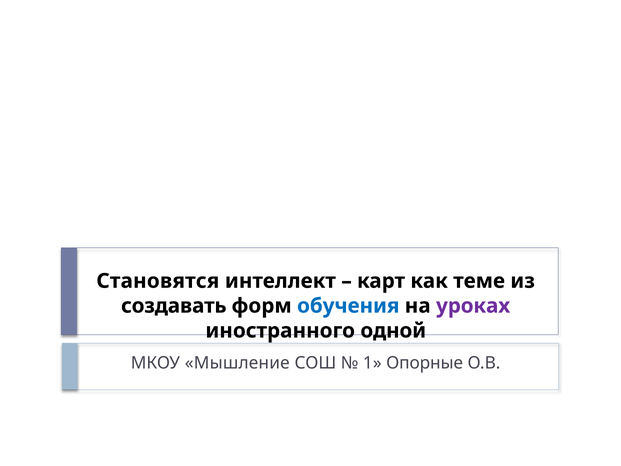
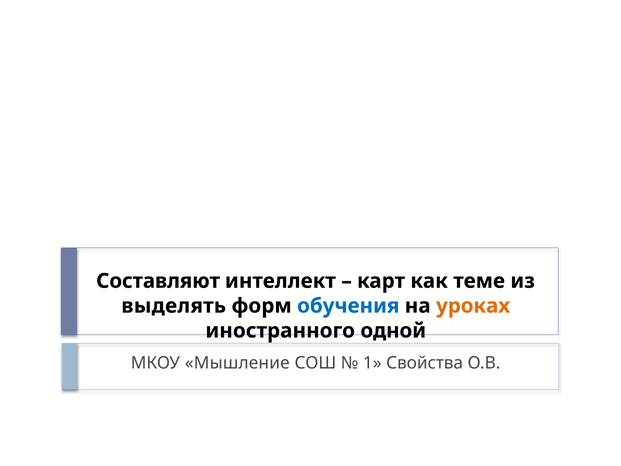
Становятся: Становятся -> Составляют
создавать: создавать -> выделять
уроках colour: purple -> orange
Опорные: Опорные -> Свойства
